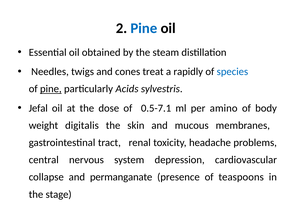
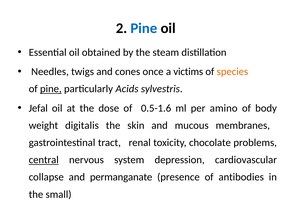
treat: treat -> once
rapidly: rapidly -> victims
species colour: blue -> orange
0.5-7.1: 0.5-7.1 -> 0.5-1.6
headache: headache -> chocolate
central underline: none -> present
teaspoons: teaspoons -> antibodies
stage: stage -> small
